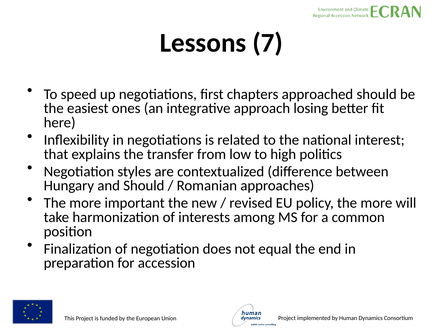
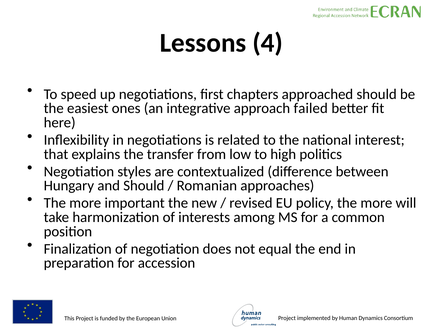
7: 7 -> 4
losing: losing -> failed
